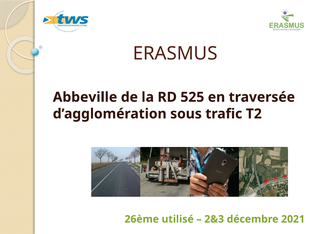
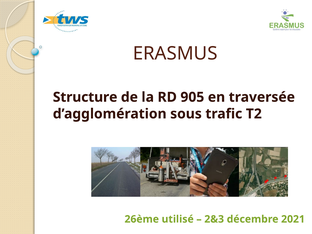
Abbeville: Abbeville -> Structure
525: 525 -> 905
